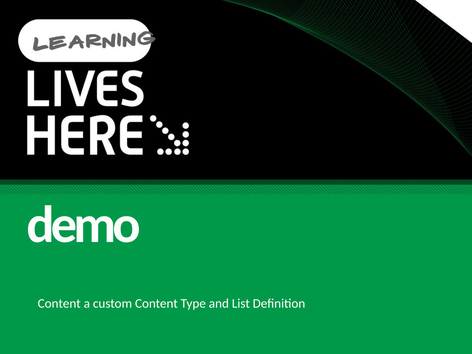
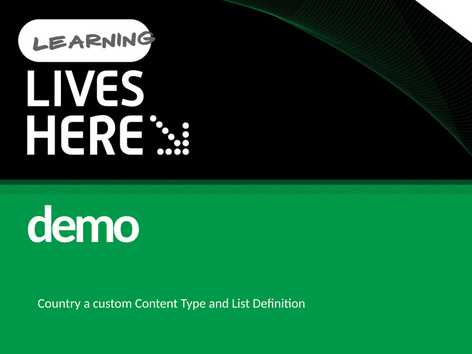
Content at (59, 304): Content -> Country
